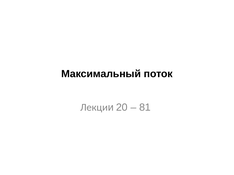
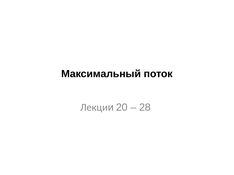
81: 81 -> 28
